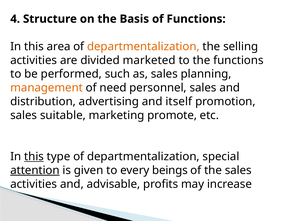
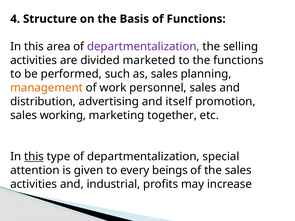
departmentalization at (143, 47) colour: orange -> purple
need: need -> work
suitable: suitable -> working
promote: promote -> together
attention underline: present -> none
advisable: advisable -> industrial
